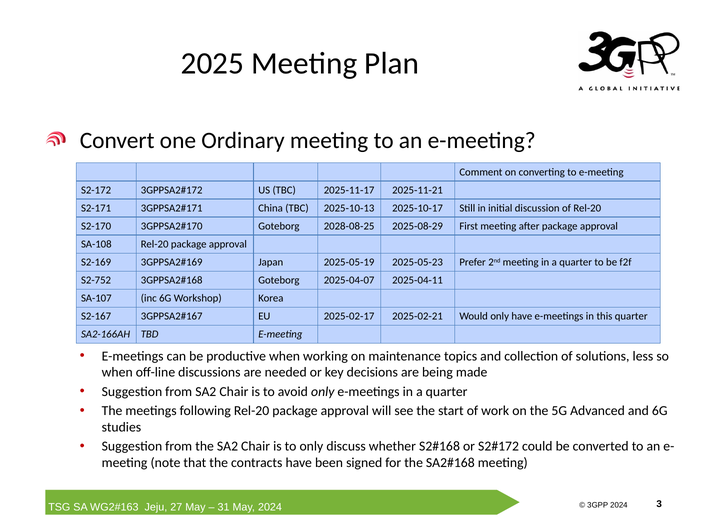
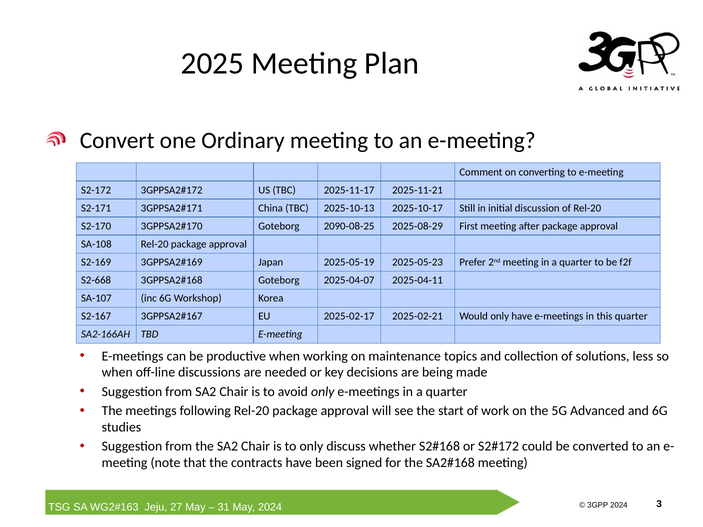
2028: 2028 -> 2090
S2-752: S2-752 -> S2-668
